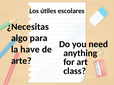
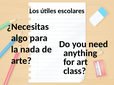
have: have -> nada
